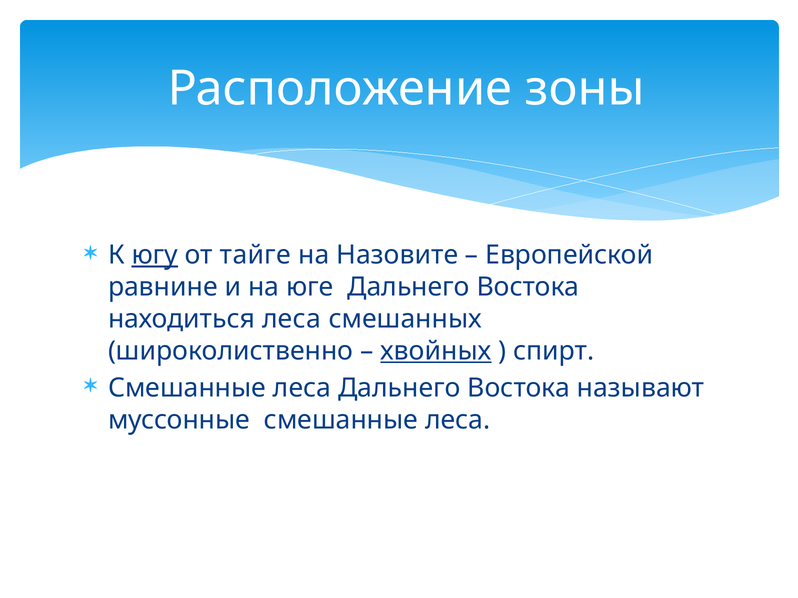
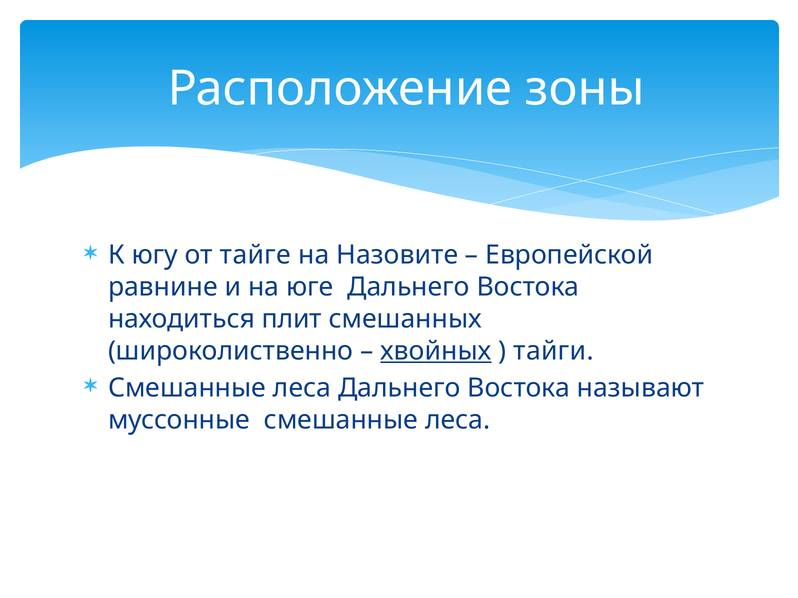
югу underline: present -> none
находиться леса: леса -> плит
спирт: спирт -> тайги
